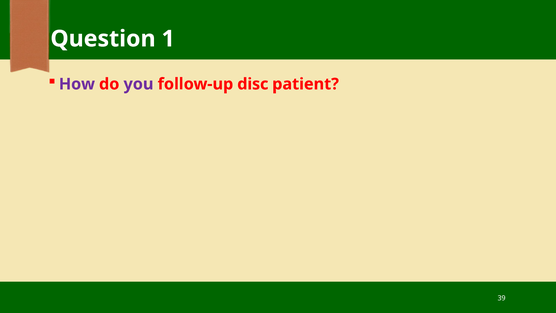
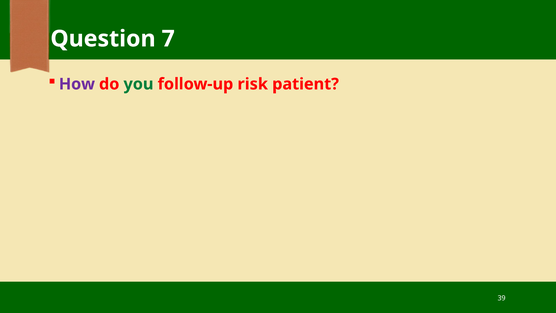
1: 1 -> 7
you colour: purple -> green
disc: disc -> risk
